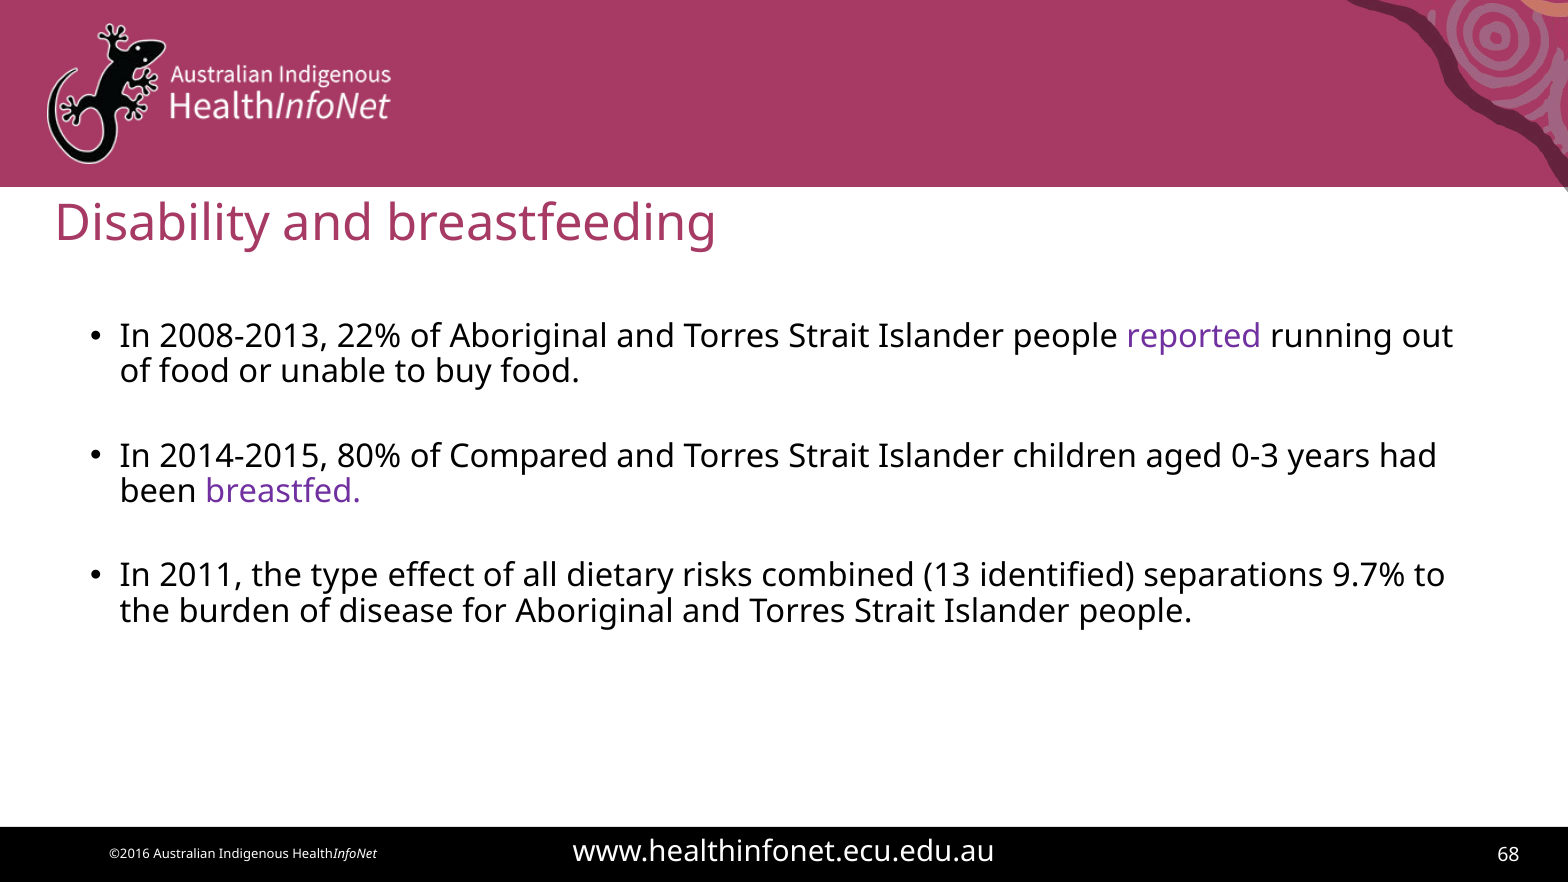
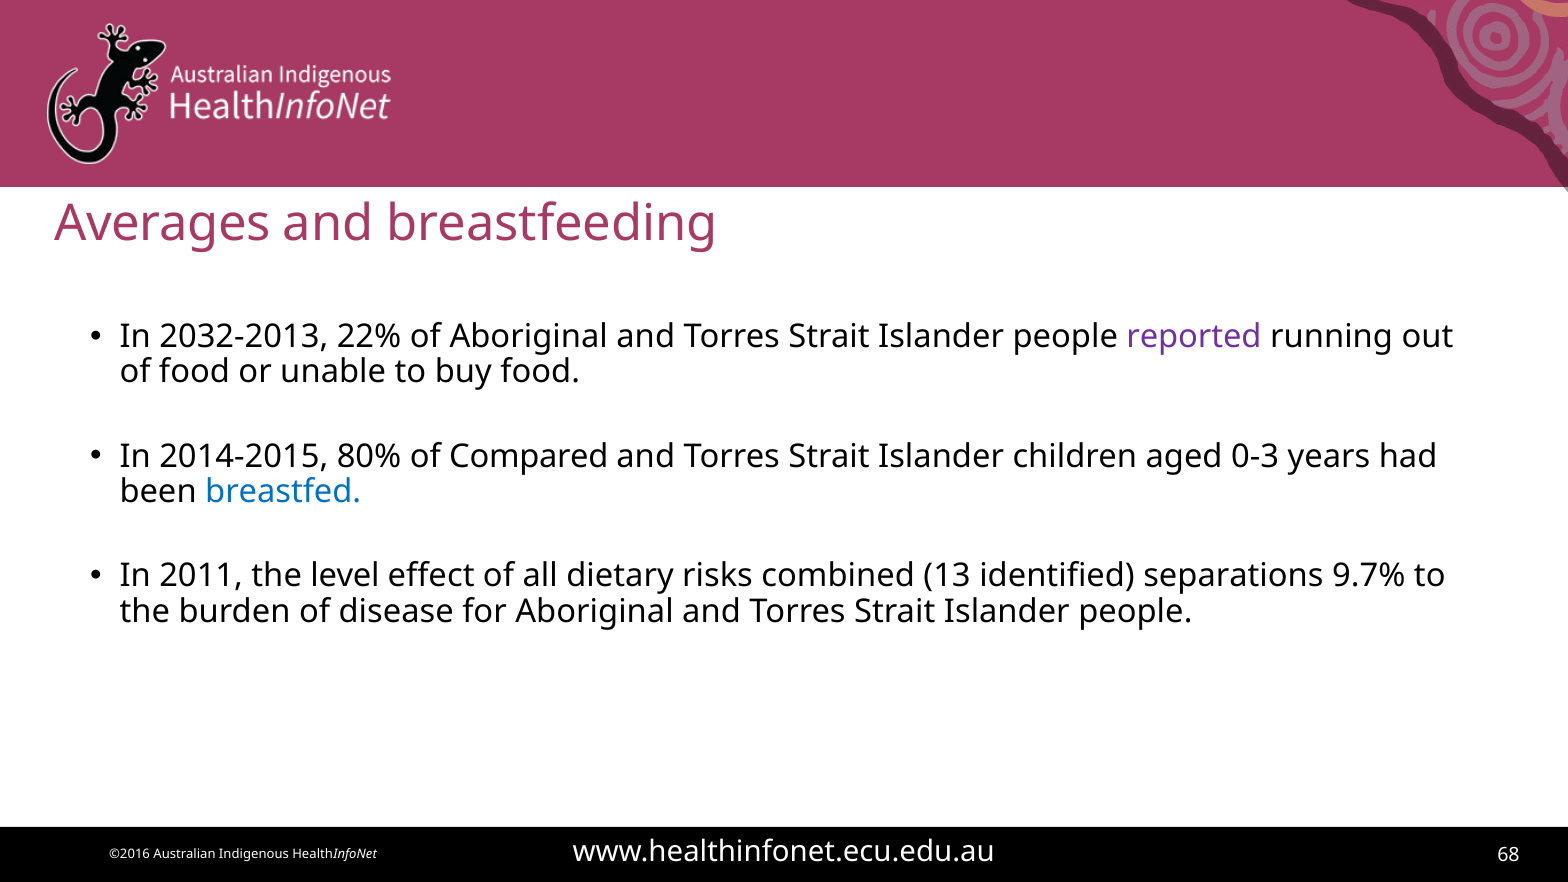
Disability: Disability -> Averages
2008-2013: 2008-2013 -> 2032-2013
breastfed colour: purple -> blue
type: type -> level
